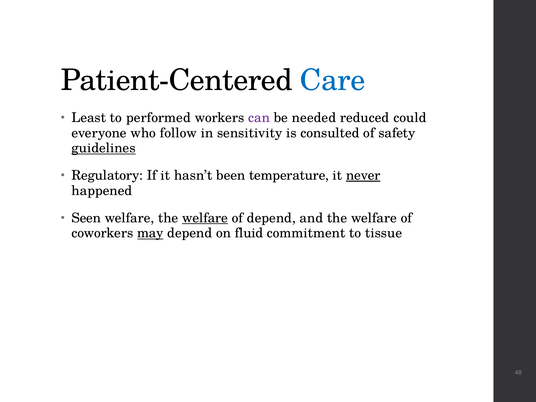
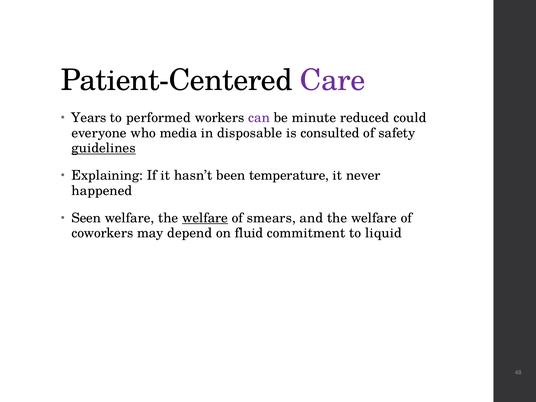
Care colour: blue -> purple
Least: Least -> Years
needed: needed -> minute
follow: follow -> media
sensitivity: sensitivity -> disposable
Regulatory: Regulatory -> Explaining
never underline: present -> none
of depend: depend -> smears
may underline: present -> none
tissue: tissue -> liquid
